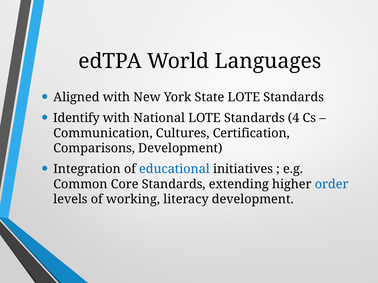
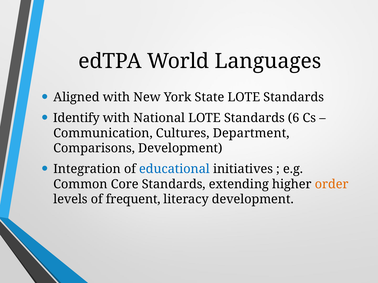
4: 4 -> 6
Certification: Certification -> Department
order colour: blue -> orange
working: working -> frequent
